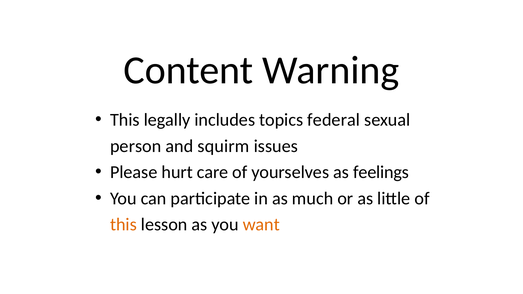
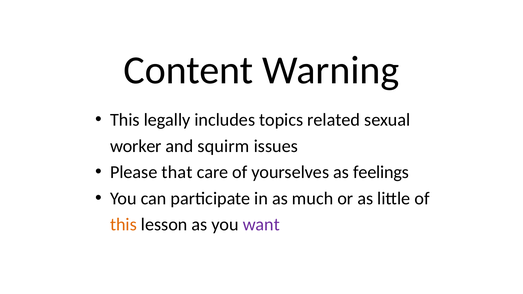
federal: federal -> related
person: person -> worker
hurt: hurt -> that
want colour: orange -> purple
